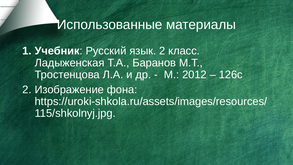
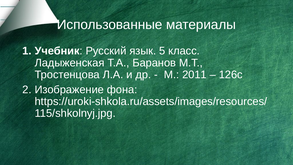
язык 2: 2 -> 5
2012: 2012 -> 2011
